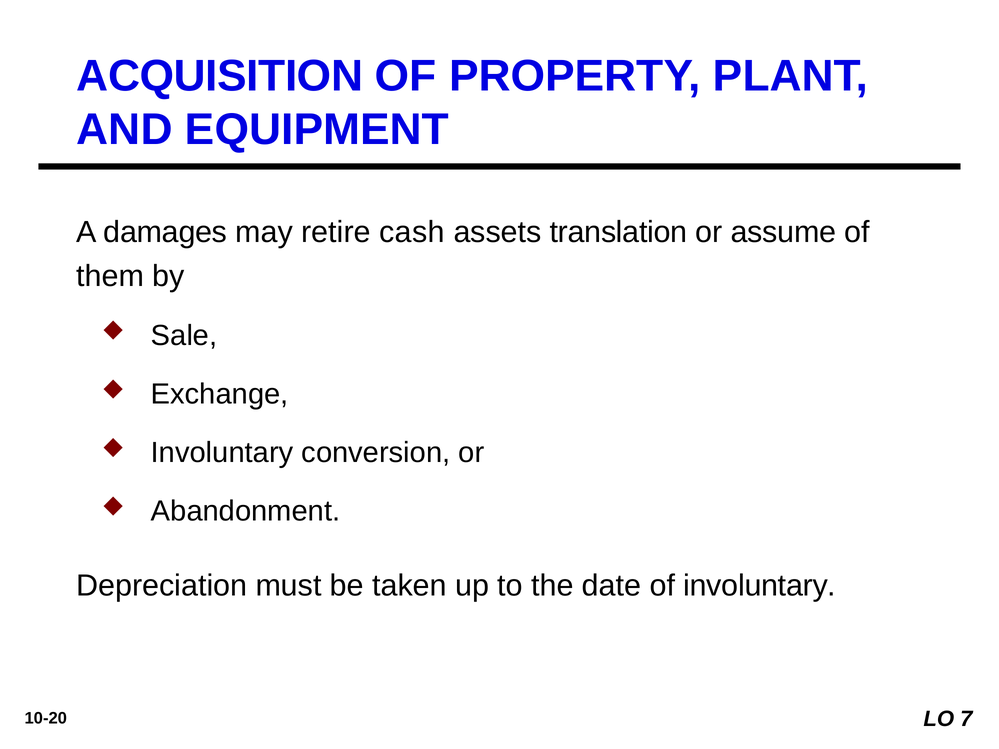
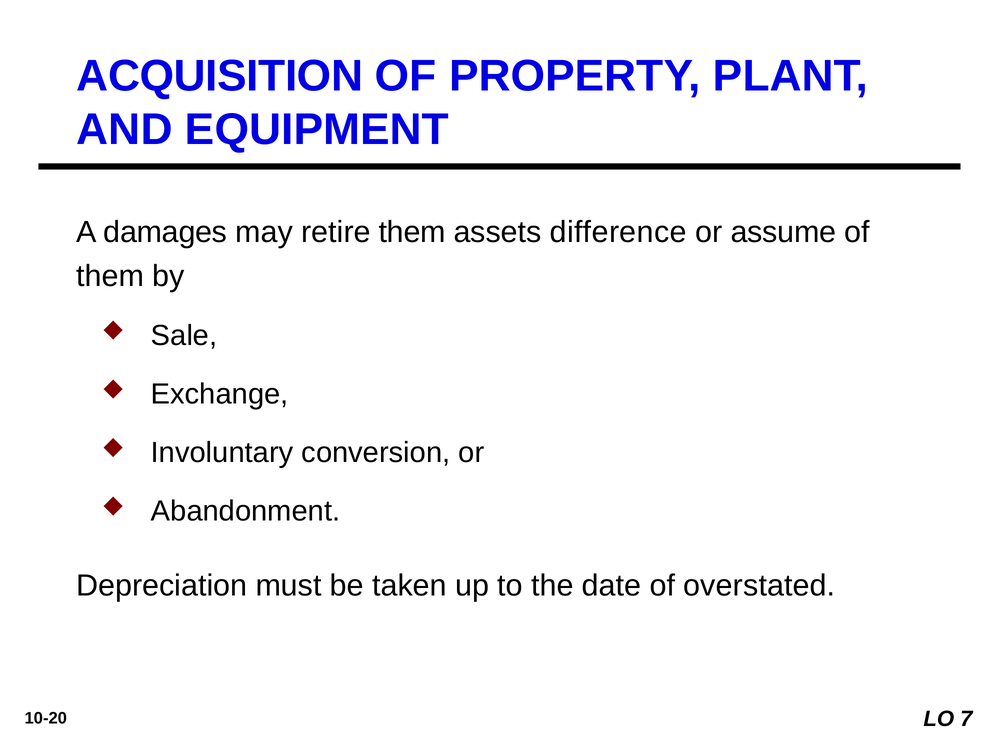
retire cash: cash -> them
translation: translation -> difference
of involuntary: involuntary -> overstated
